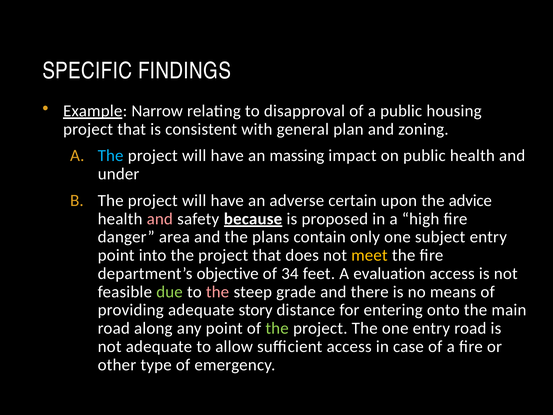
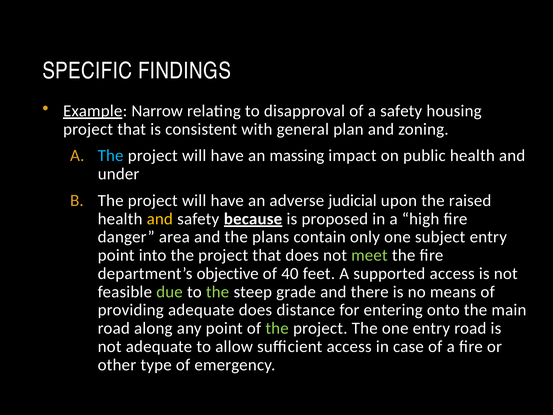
a public: public -> safety
certain: certain -> judicial
advice: advice -> raised
and at (160, 219) colour: pink -> yellow
meet colour: yellow -> light green
34: 34 -> 40
evaluation: evaluation -> supported
the at (218, 292) colour: pink -> light green
adequate story: story -> does
